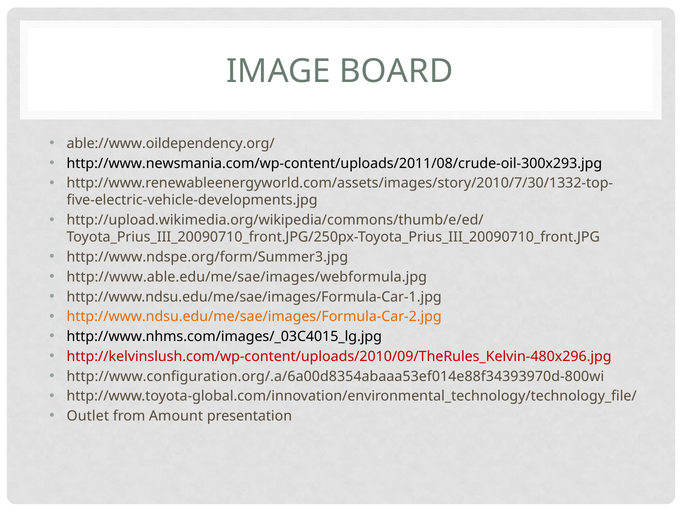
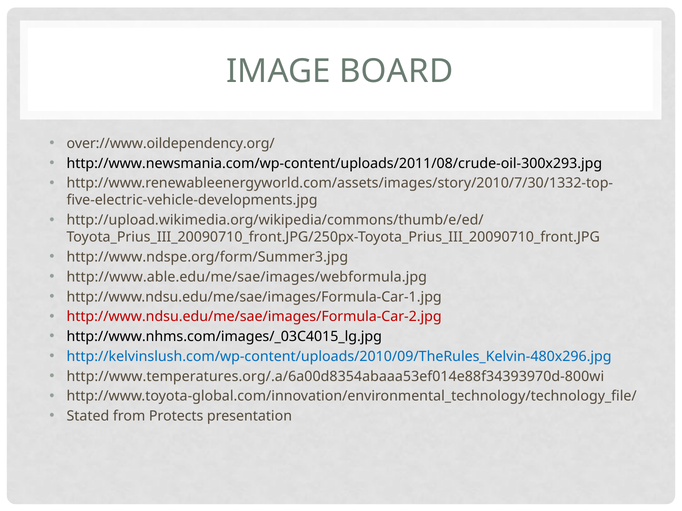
able://www.oildependency.org/: able://www.oildependency.org/ -> over://www.oildependency.org/
http://www.ndsu.edu/me/sae/images/Formula-Car-2.jpg colour: orange -> red
http://kelvinslush.com/wp-content/uploads/2010/09/TheRules_Kelvin-480x296.jpg colour: red -> blue
http://www.configuration.org/.a/6a00d8354abaaa53ef014e88f34393970d-800wi: http://www.configuration.org/.a/6a00d8354abaaa53ef014e88f34393970d-800wi -> http://www.temperatures.org/.a/6a00d8354abaaa53ef014e88f34393970d-800wi
Outlet: Outlet -> Stated
Amount: Amount -> Protects
